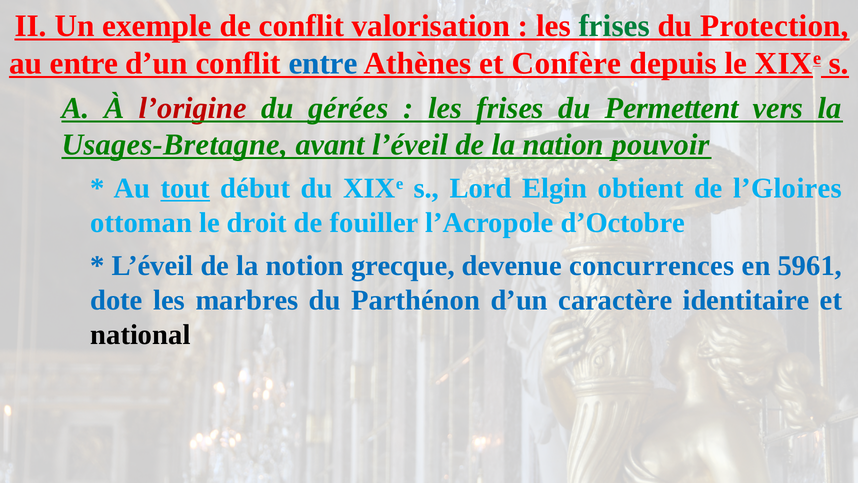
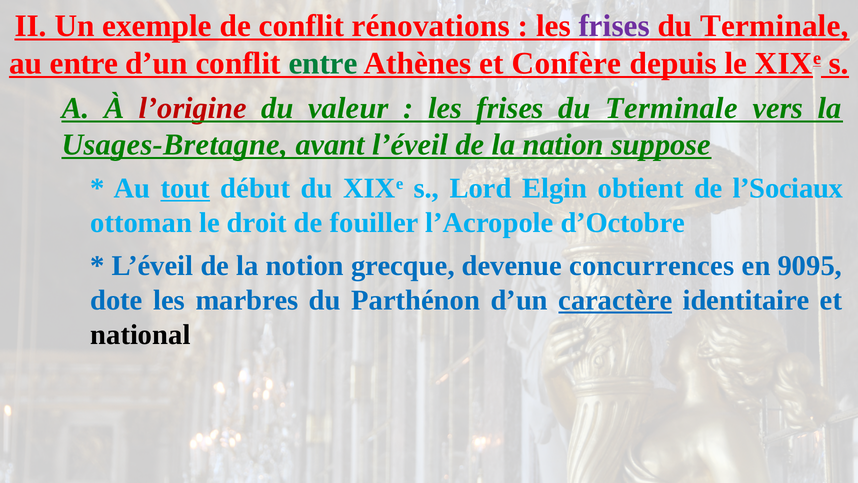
valorisation: valorisation -> rénovations
frises at (614, 26) colour: green -> purple
Protection at (774, 26): Protection -> Terminale
entre at (323, 63) colour: blue -> green
gérées: gérées -> valeur
Permettent at (672, 108): Permettent -> Terminale
pouvoir: pouvoir -> suppose
l’Gloires: l’Gloires -> l’Sociaux
5961: 5961 -> 9095
caractère underline: none -> present
